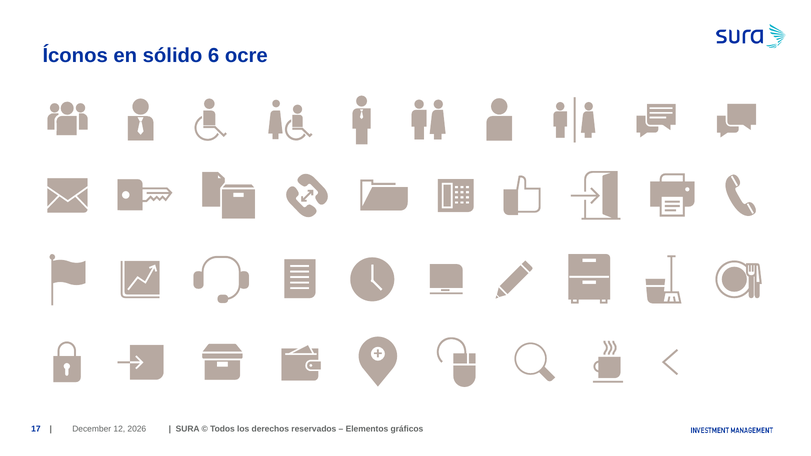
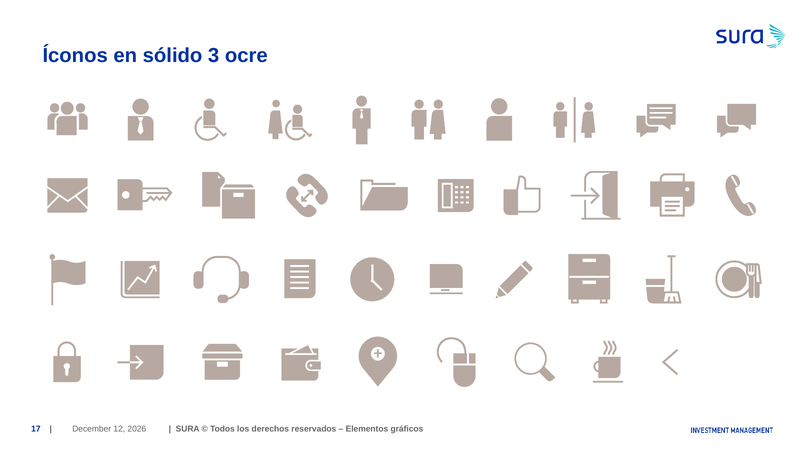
6: 6 -> 3
